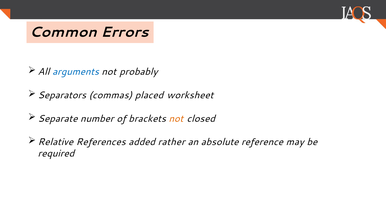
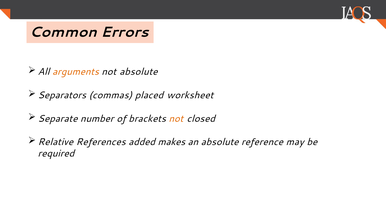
arguments colour: blue -> orange
not probably: probably -> absolute
rather: rather -> makes
